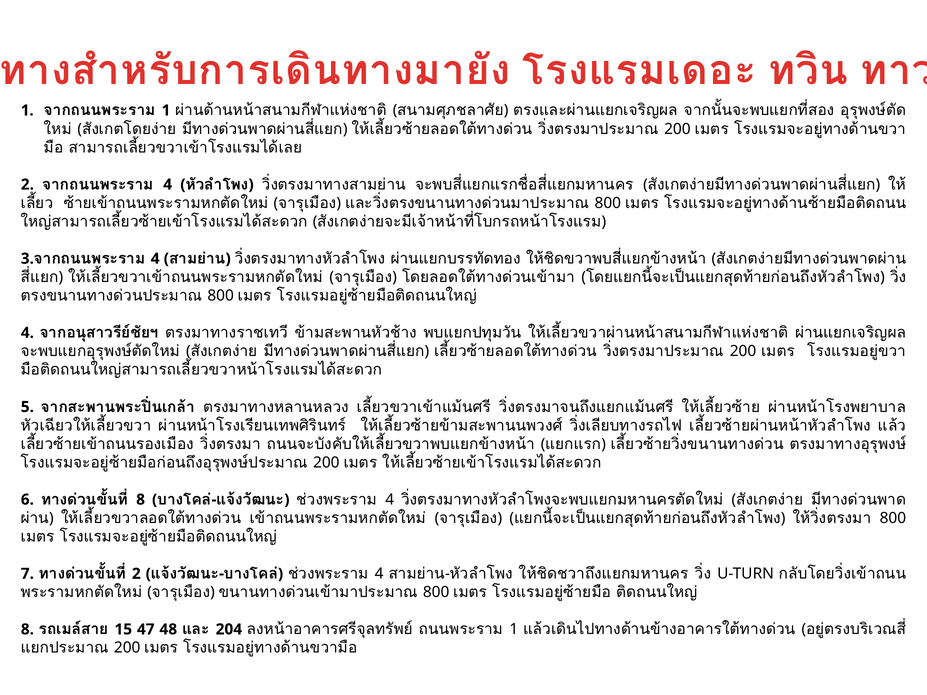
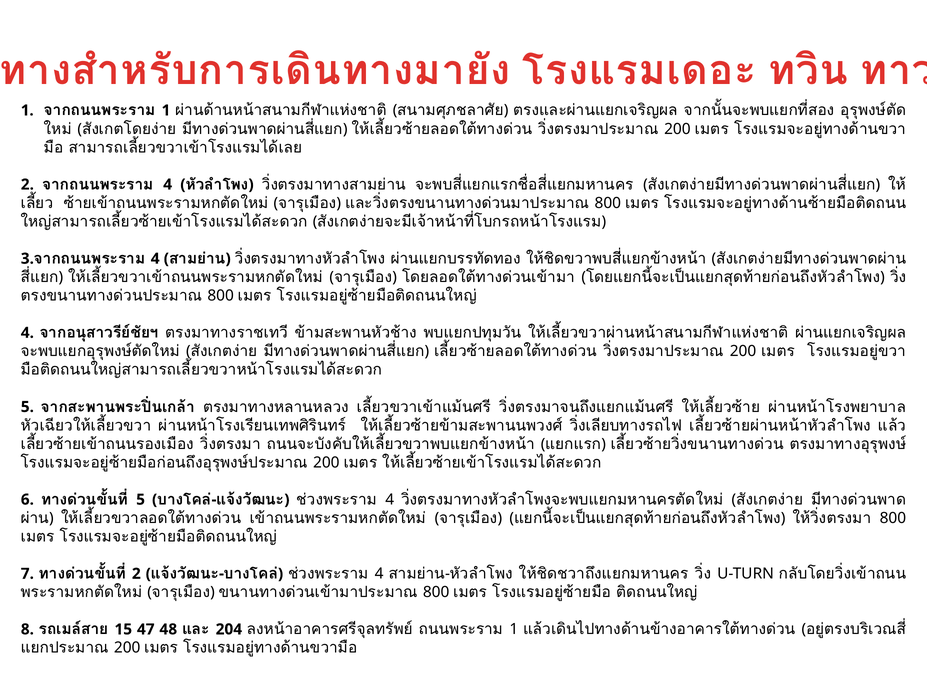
8 at (141, 500): 8 -> 5
